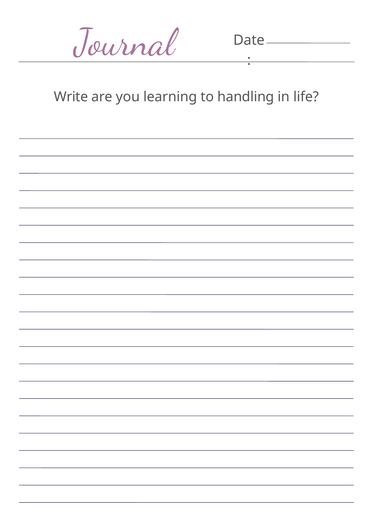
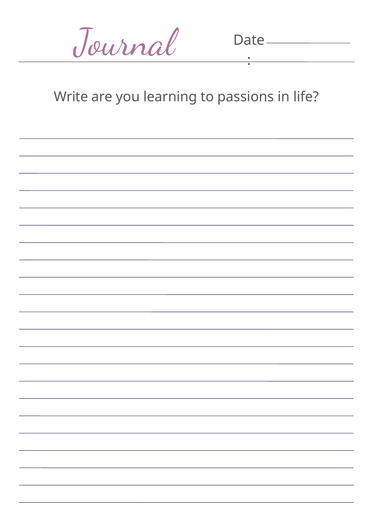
handling: handling -> passions
